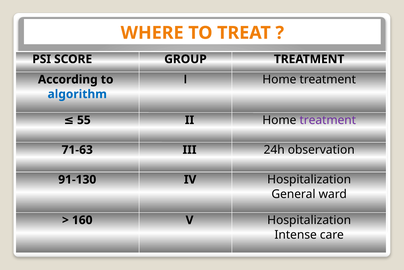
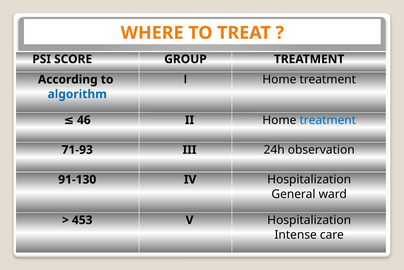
55: 55 -> 46
treatment at (328, 120) colour: purple -> blue
71-63: 71-63 -> 71-93
160: 160 -> 453
